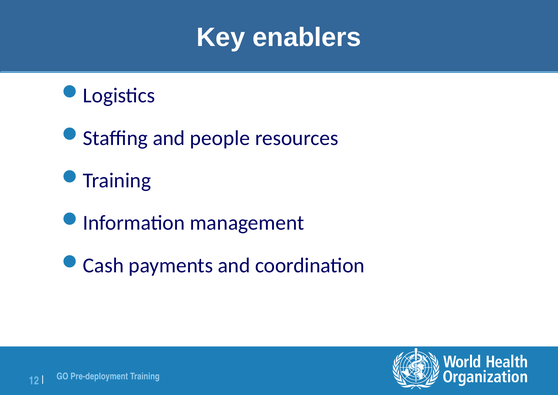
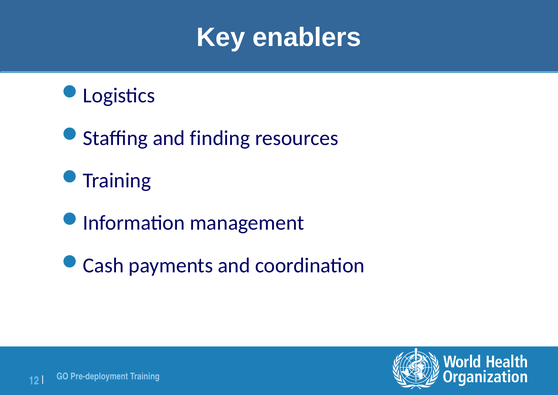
people: people -> finding
